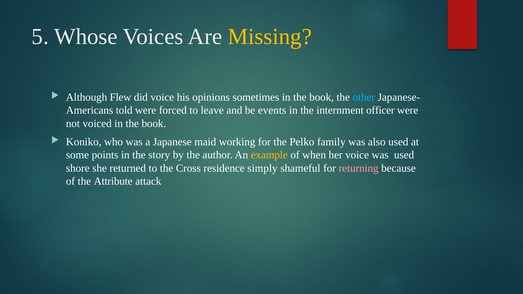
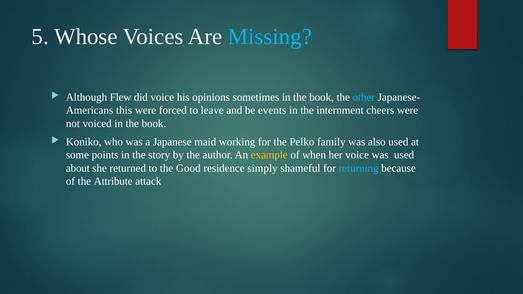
Missing colour: yellow -> light blue
told: told -> this
officer: officer -> cheers
shore: shore -> about
Cross: Cross -> Good
returning colour: pink -> light blue
